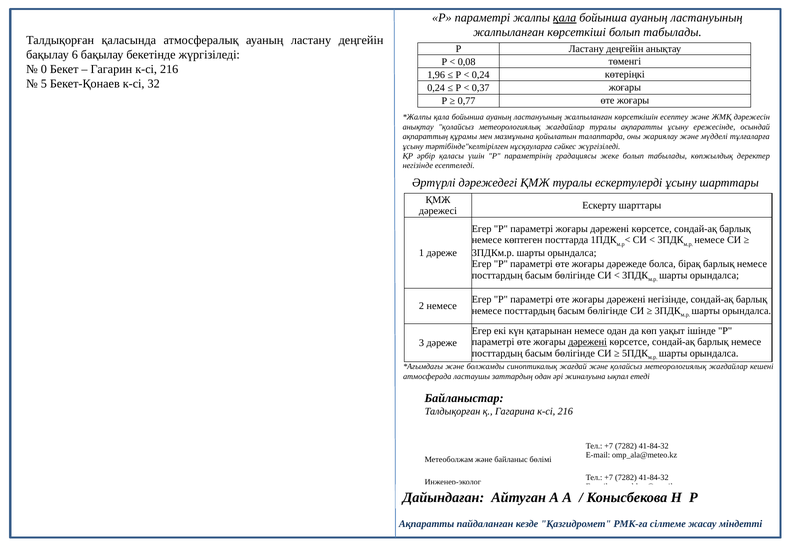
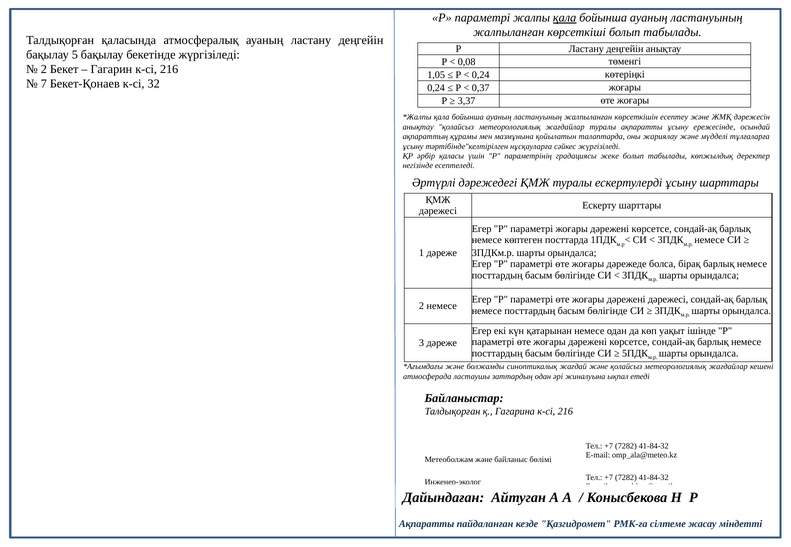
6: 6 -> 5
0 at (44, 69): 0 -> 2
1,96: 1,96 -> 1,05
5: 5 -> 7
0,77: 0,77 -> 3,37
дәрежені негізінде: негізінде -> дәрежесі
дәрежені at (588, 342) underline: present -> none
